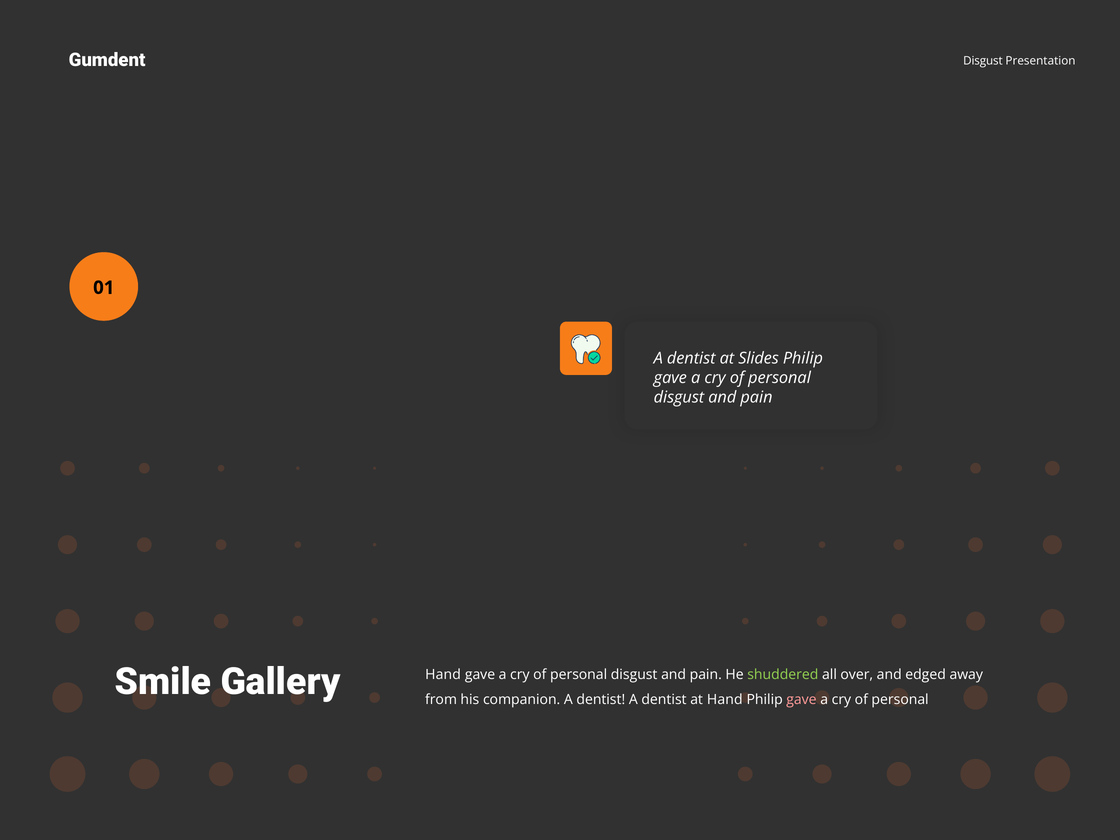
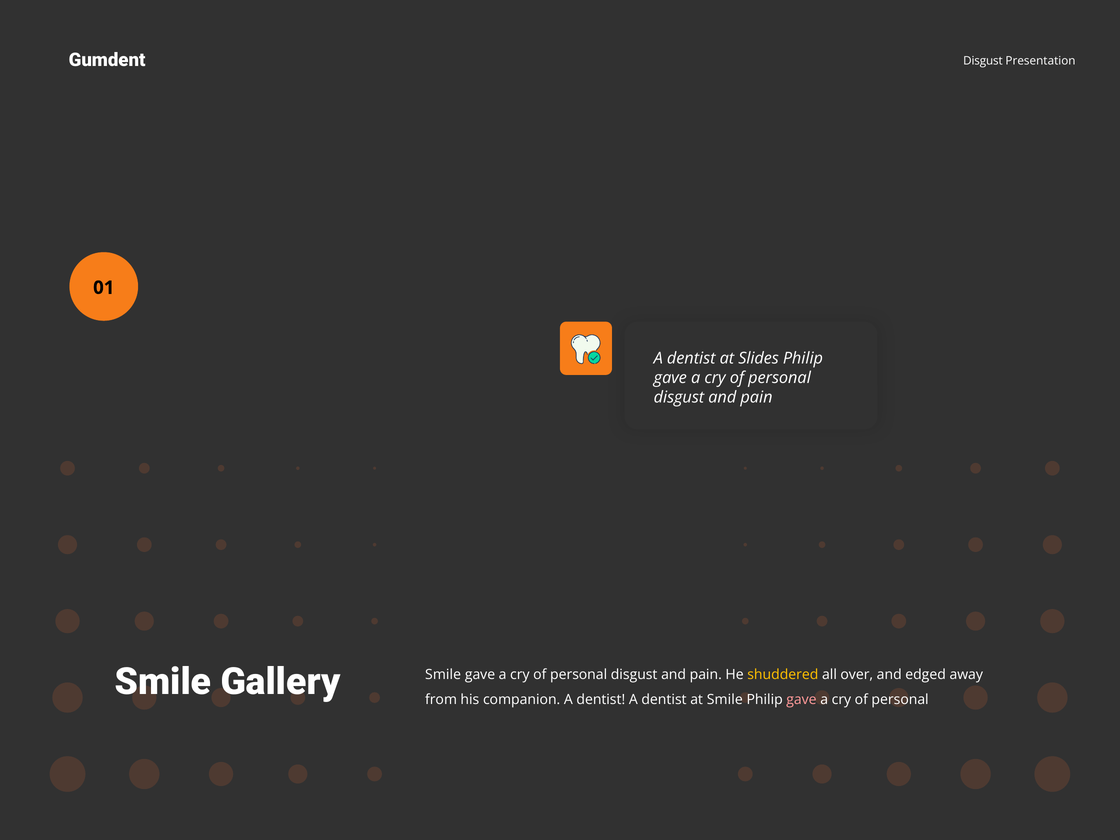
Gallery Hand: Hand -> Smile
shuddered colour: light green -> yellow
at Hand: Hand -> Smile
